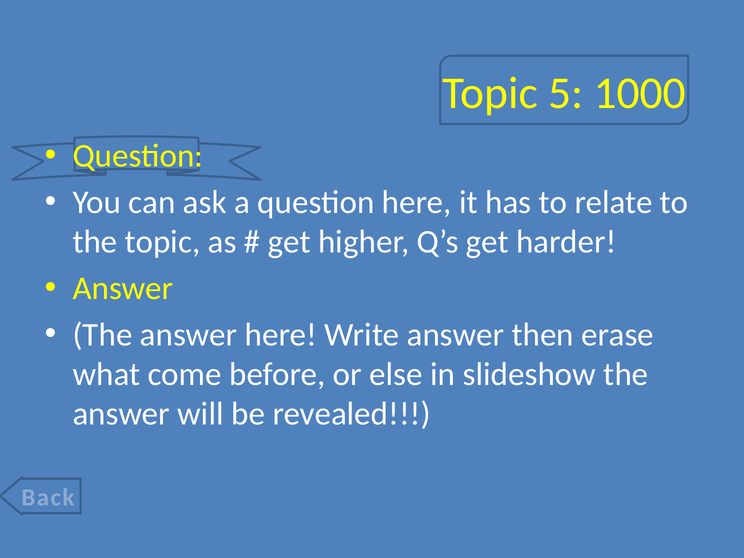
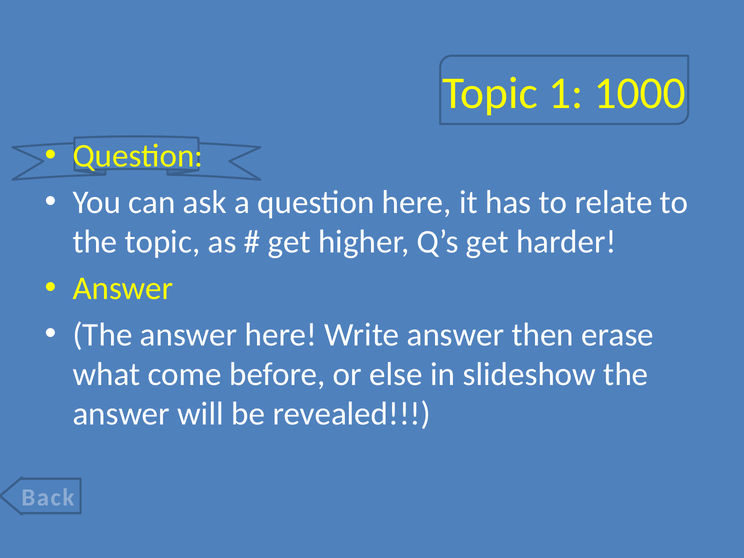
5: 5 -> 1
